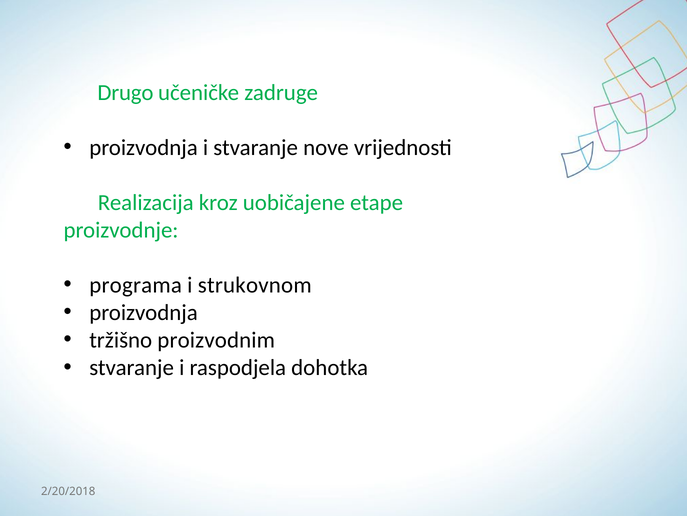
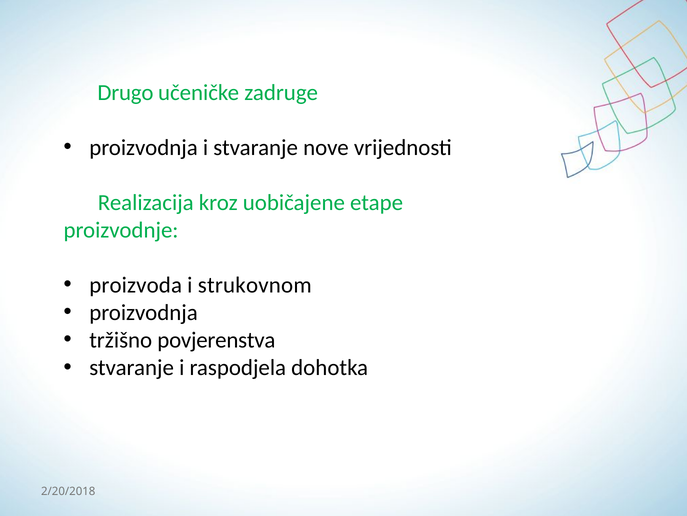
programa: programa -> proizvoda
proizvodnim: proizvodnim -> povjerenstva
